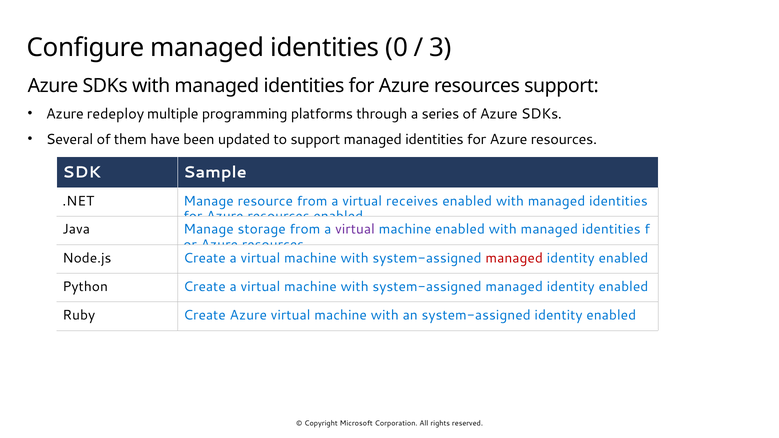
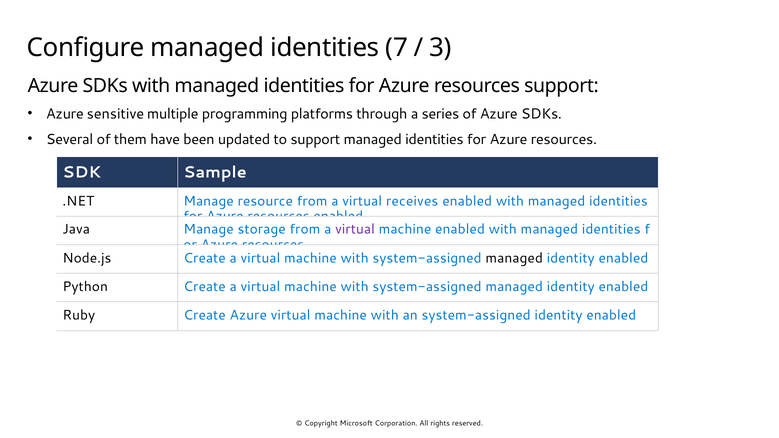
0: 0 -> 7
redeploy: redeploy -> sensitive
managed at (514, 258) colour: red -> black
